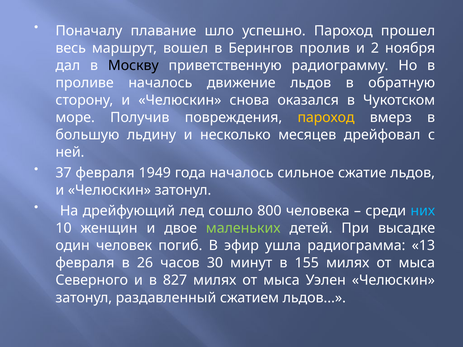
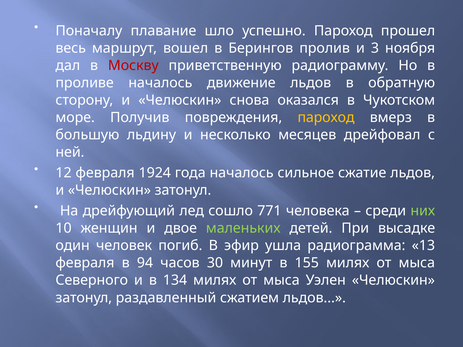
2: 2 -> 3
Москву colour: black -> red
37: 37 -> 12
1949: 1949 -> 1924
800: 800 -> 771
них colour: light blue -> light green
26: 26 -> 94
827: 827 -> 134
